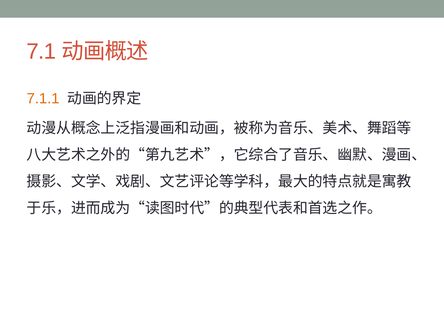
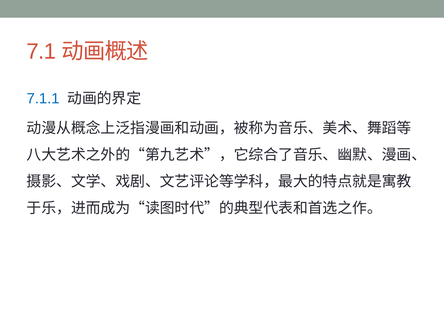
7.1.1 colour: orange -> blue
